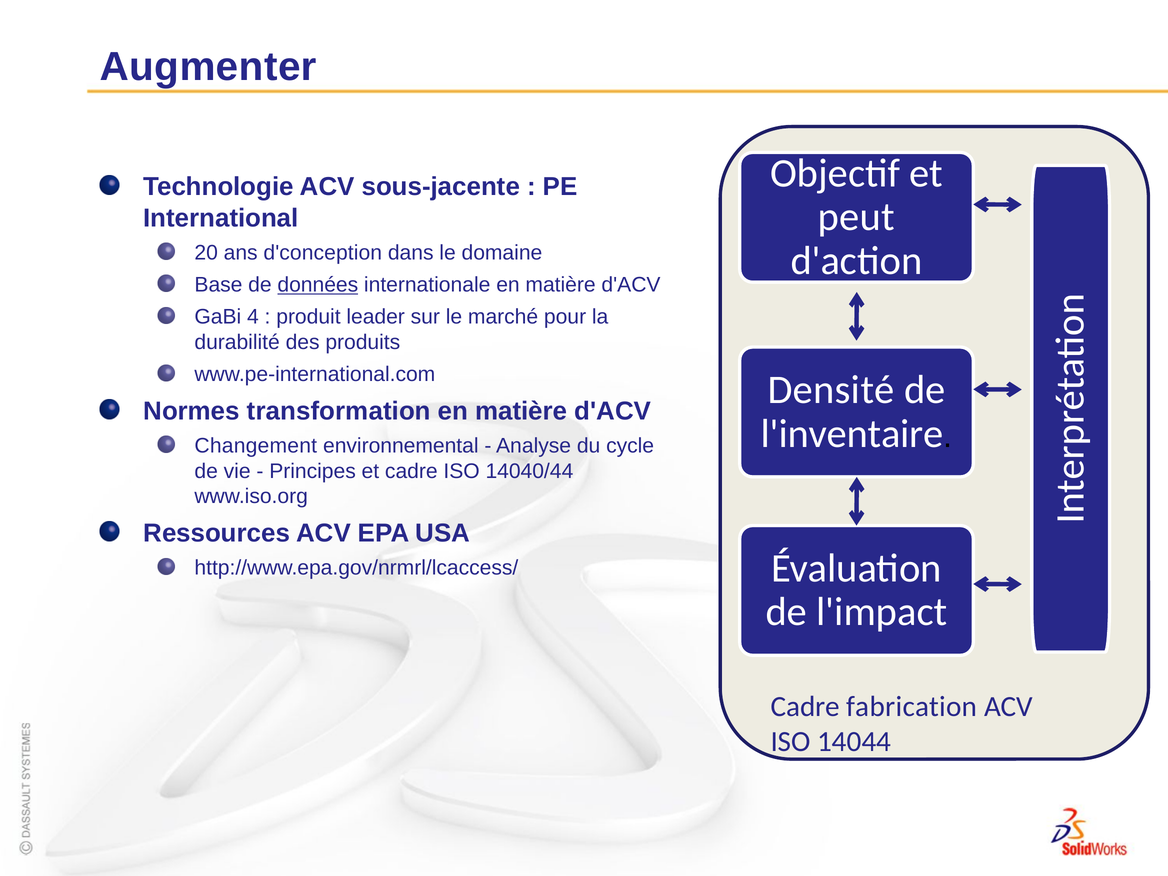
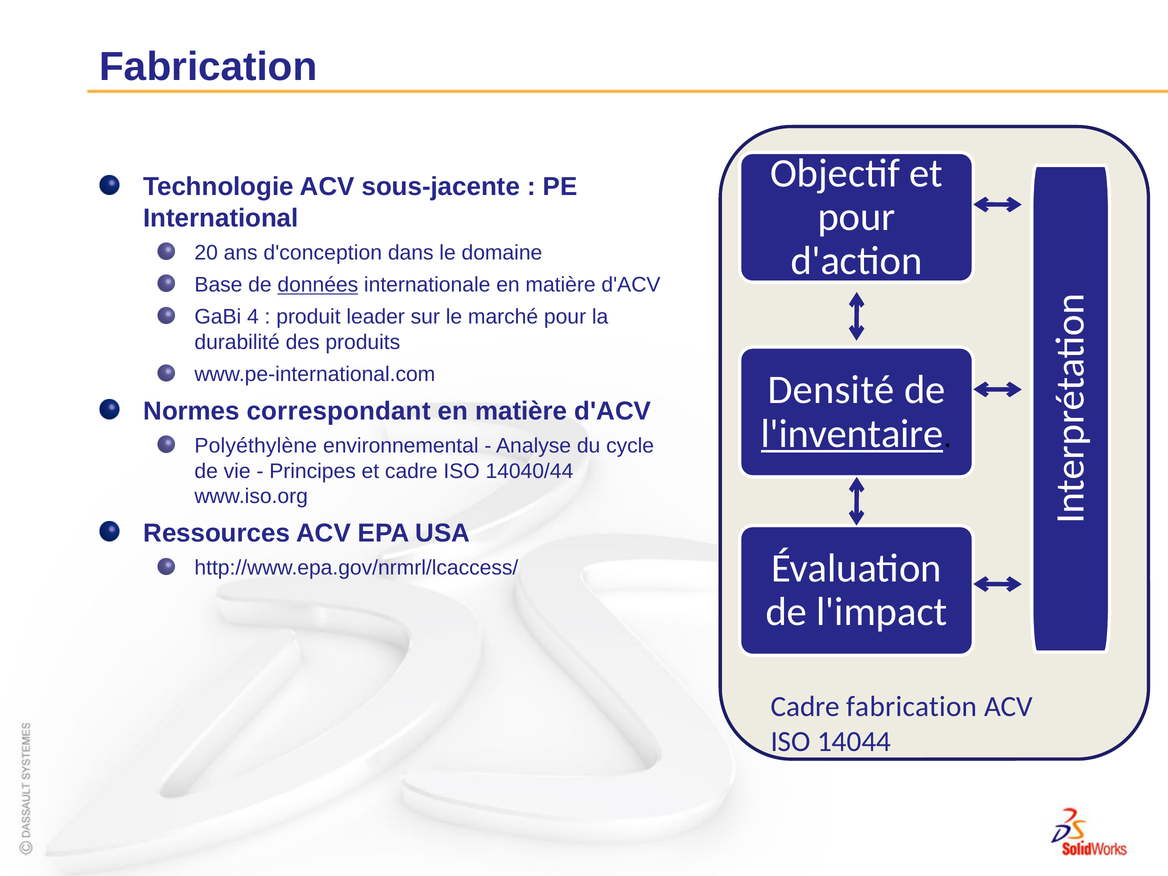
Augmenter at (208, 67): Augmenter -> Fabrication
peut at (856, 217): peut -> pour
transformation: transformation -> correspondant
l'inventaire underline: none -> present
Changement: Changement -> Polyéthylène
